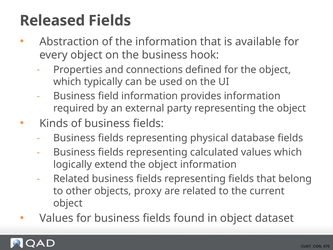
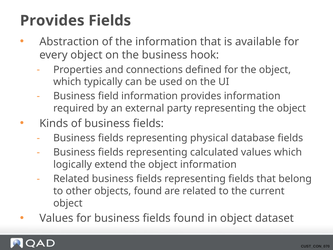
Released at (52, 21): Released -> Provides
objects proxy: proxy -> found
